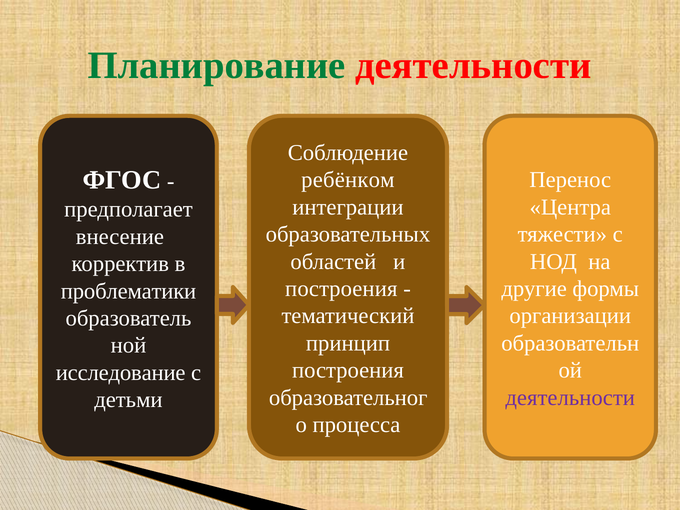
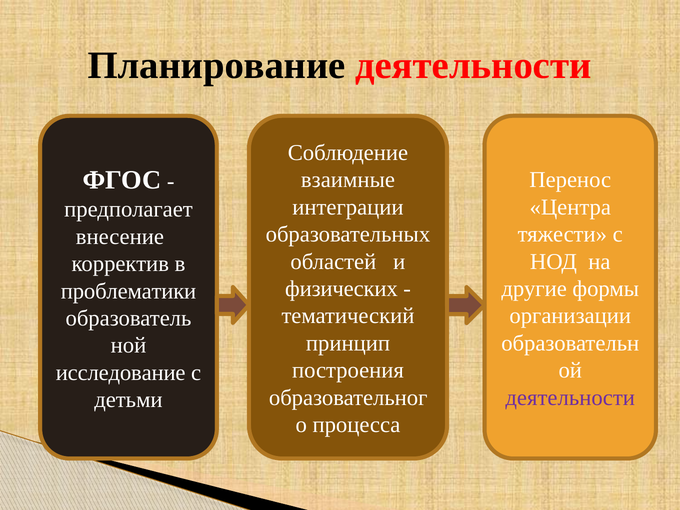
Планирование colour: green -> black
ребёнком: ребёнком -> взаимные
построения at (341, 289): построения -> физических
